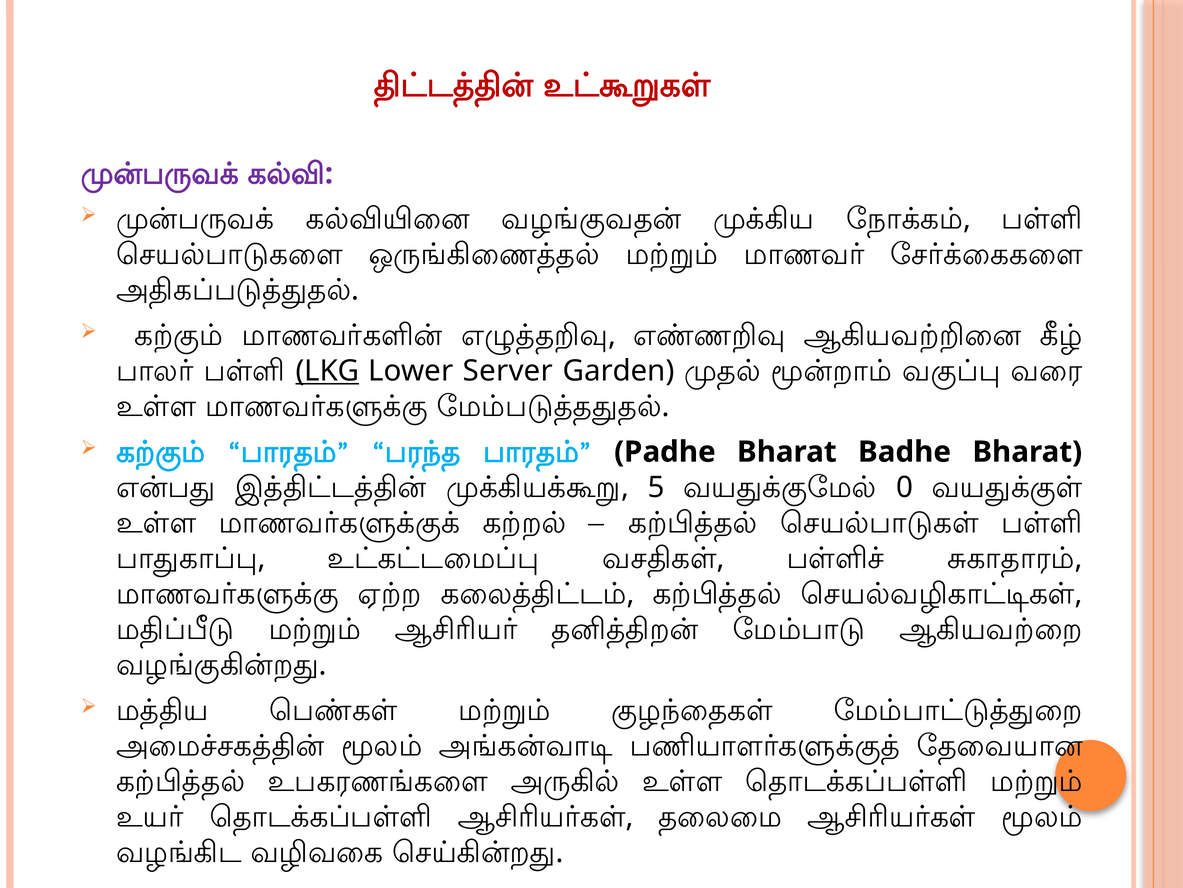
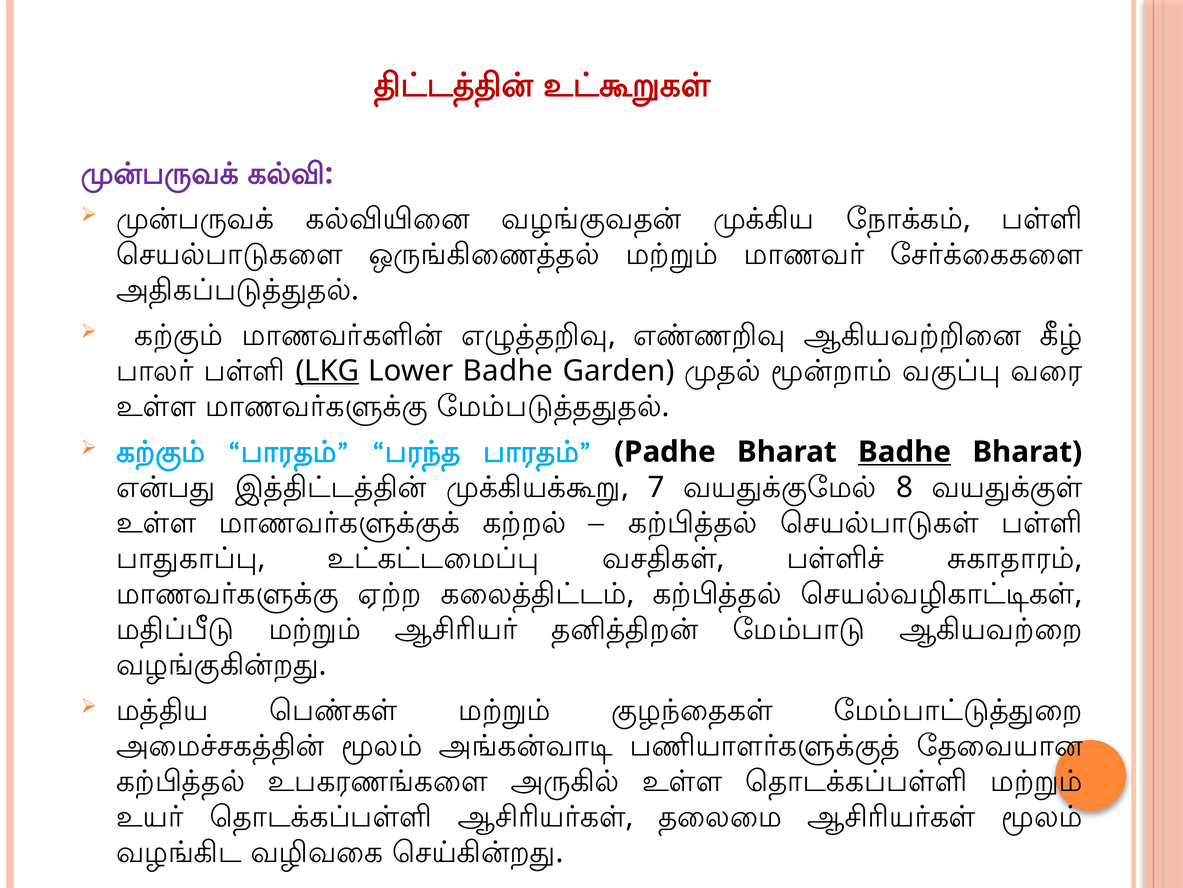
Lower Server: Server -> Badhe
Badhe at (905, 452) underline: none -> present
5: 5 -> 7
0: 0 -> 8
